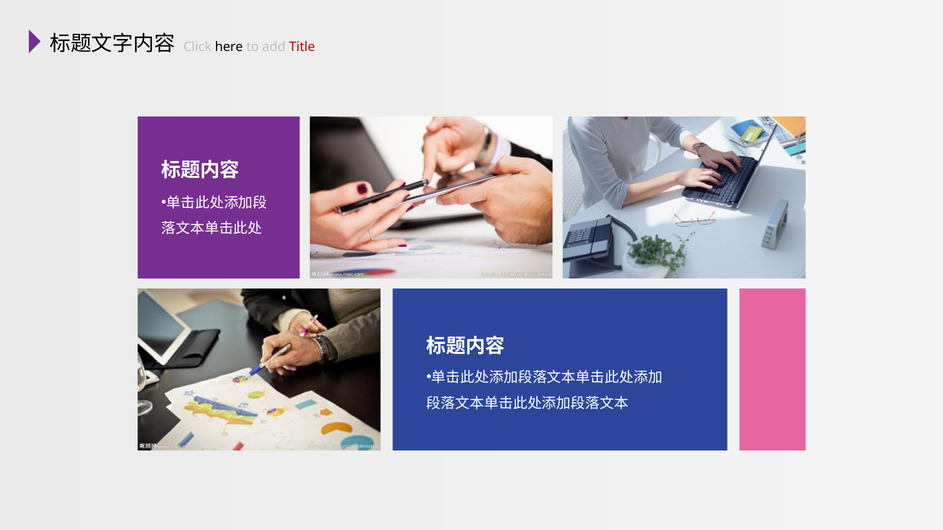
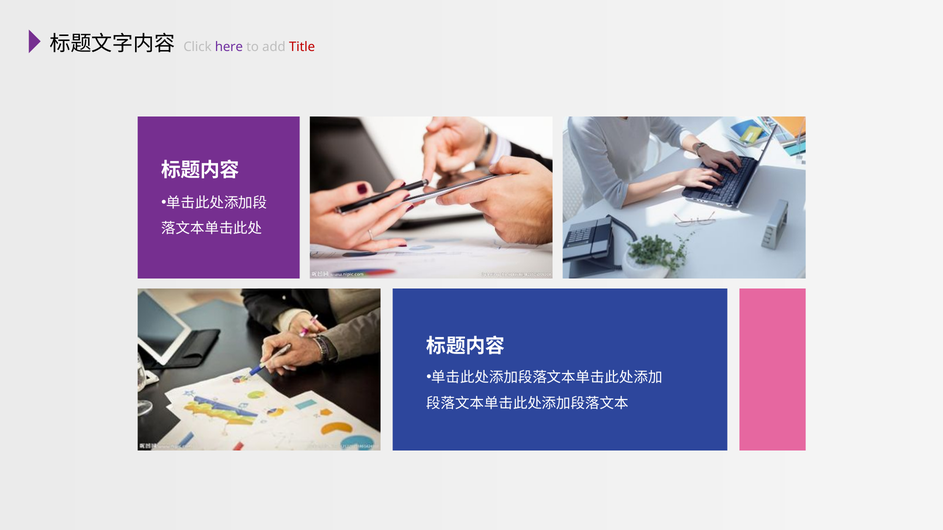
here colour: black -> purple
